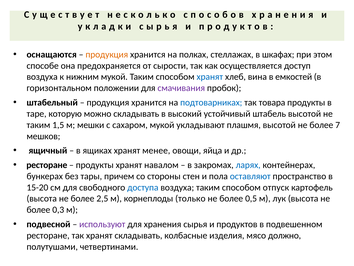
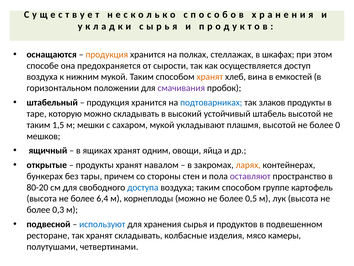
хранят at (210, 77) colour: blue -> orange
товара: товара -> злаков
7: 7 -> 0
менее: менее -> одним
ресторане at (47, 165): ресторане -> открытые
ларях colour: blue -> orange
оставляют colour: blue -> purple
15-20: 15-20 -> 80-20
отпуск: отпуск -> группе
2,5: 2,5 -> 6,4
корнеплоды только: только -> можно
используют colour: purple -> blue
должно: должно -> камеры
